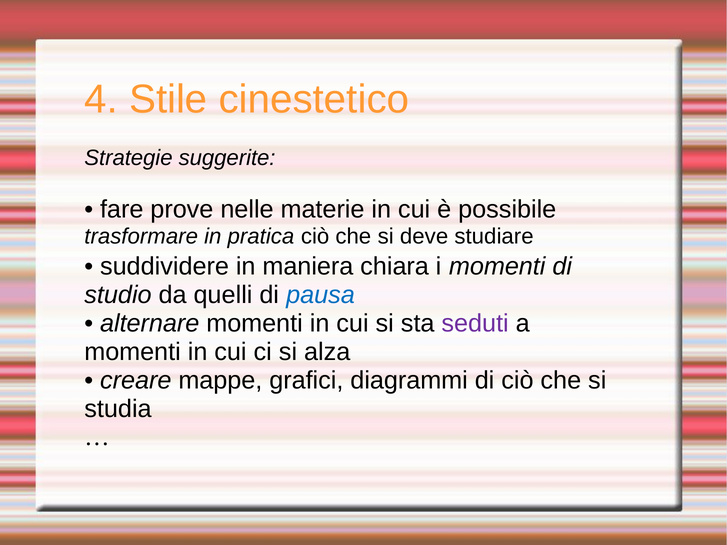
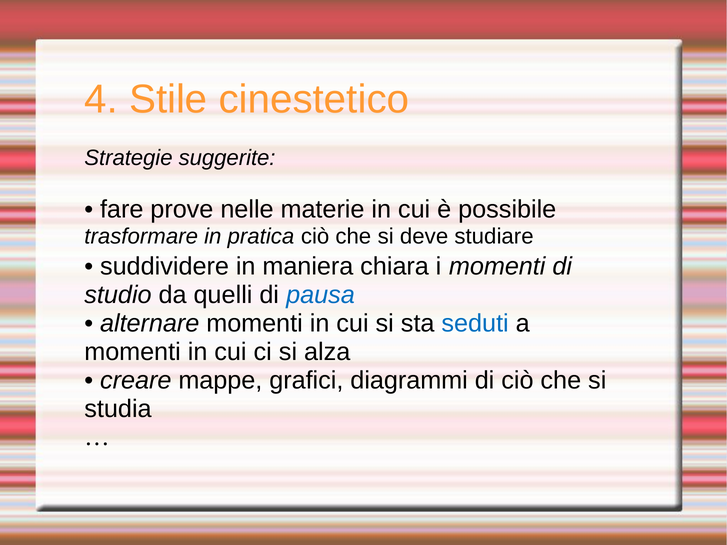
seduti colour: purple -> blue
